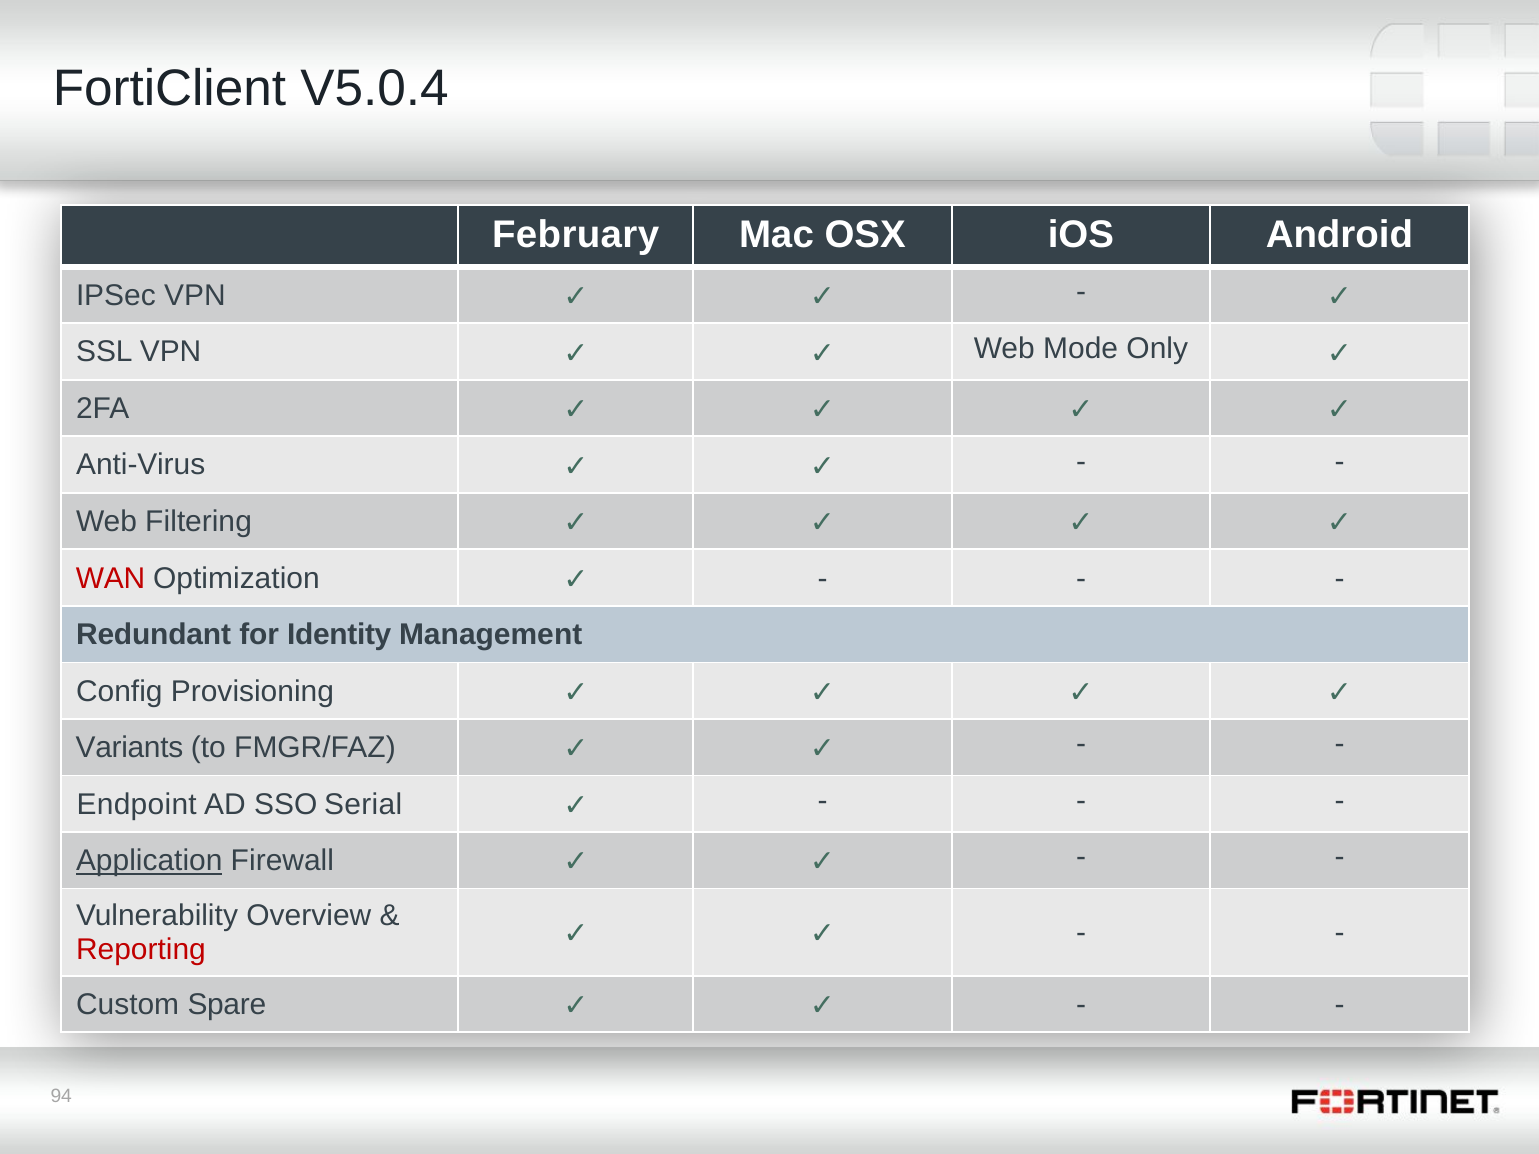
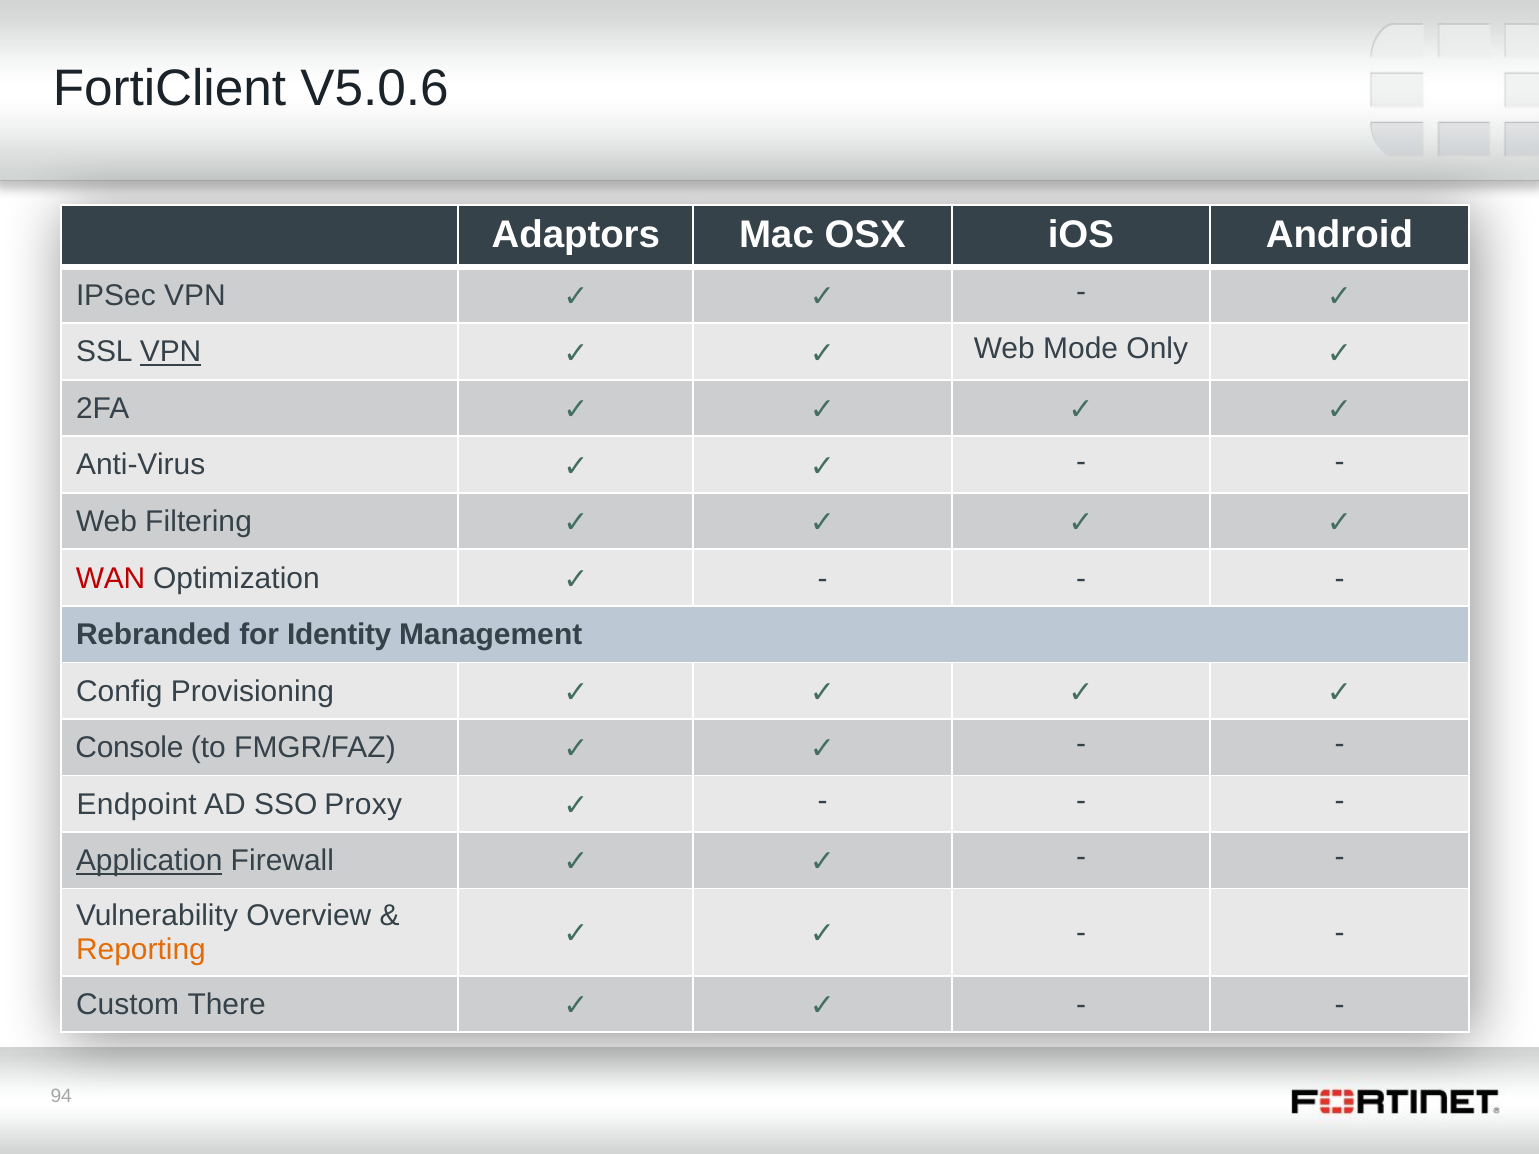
V5.0.4: V5.0.4 -> V5.0.6
February: February -> Adaptors
VPN at (171, 352) underline: none -> present
Redundant: Redundant -> Rebranded
Variants: Variants -> Console
Serial: Serial -> Proxy
Reporting colour: red -> orange
Spare: Spare -> There
